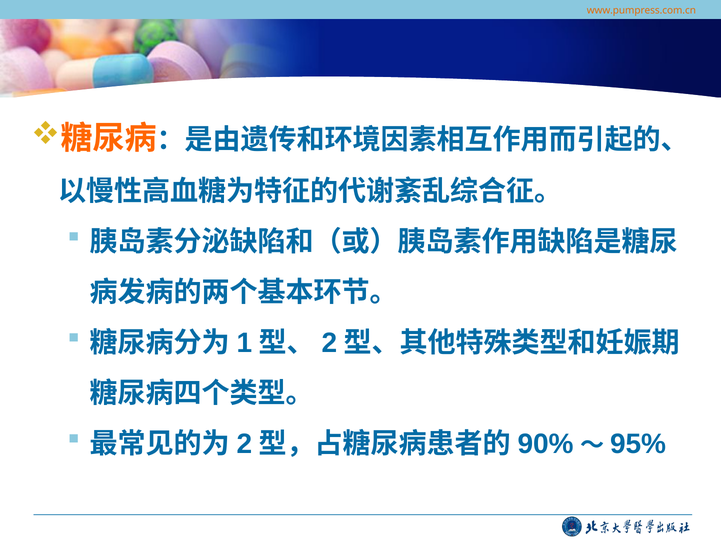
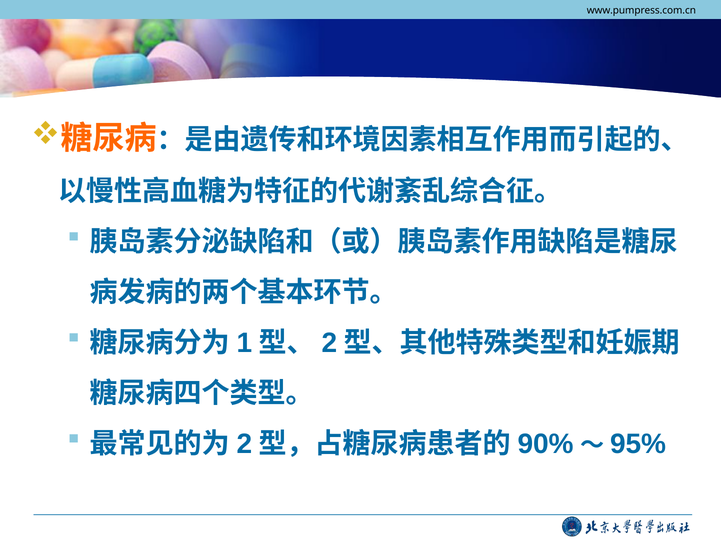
www.pumpress.com.cn colour: orange -> black
